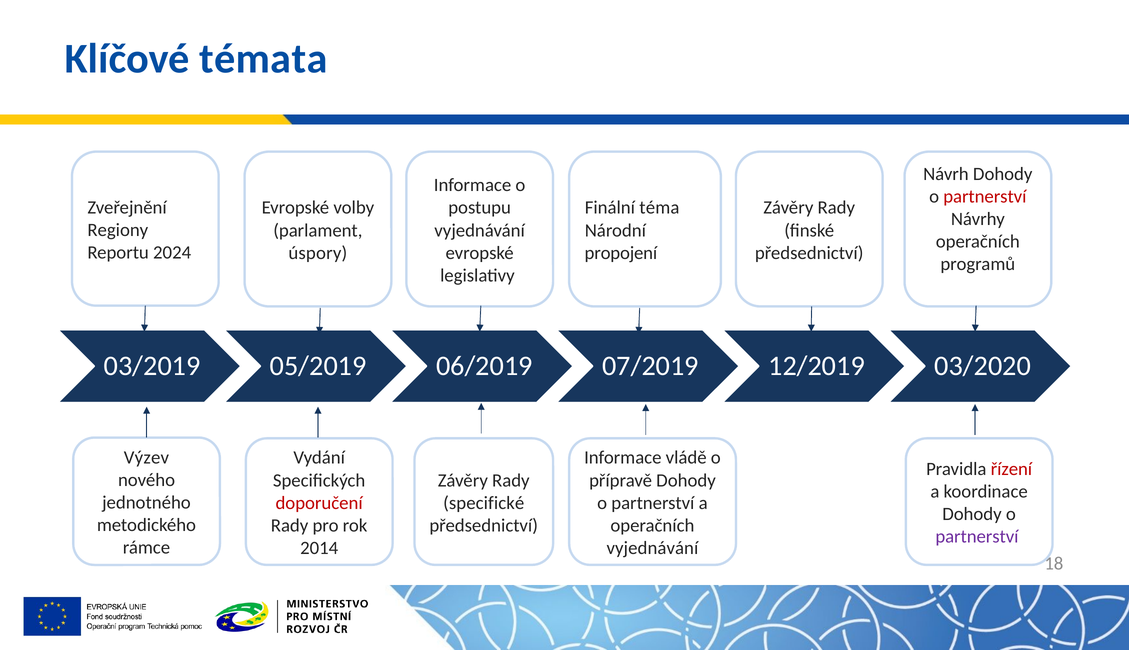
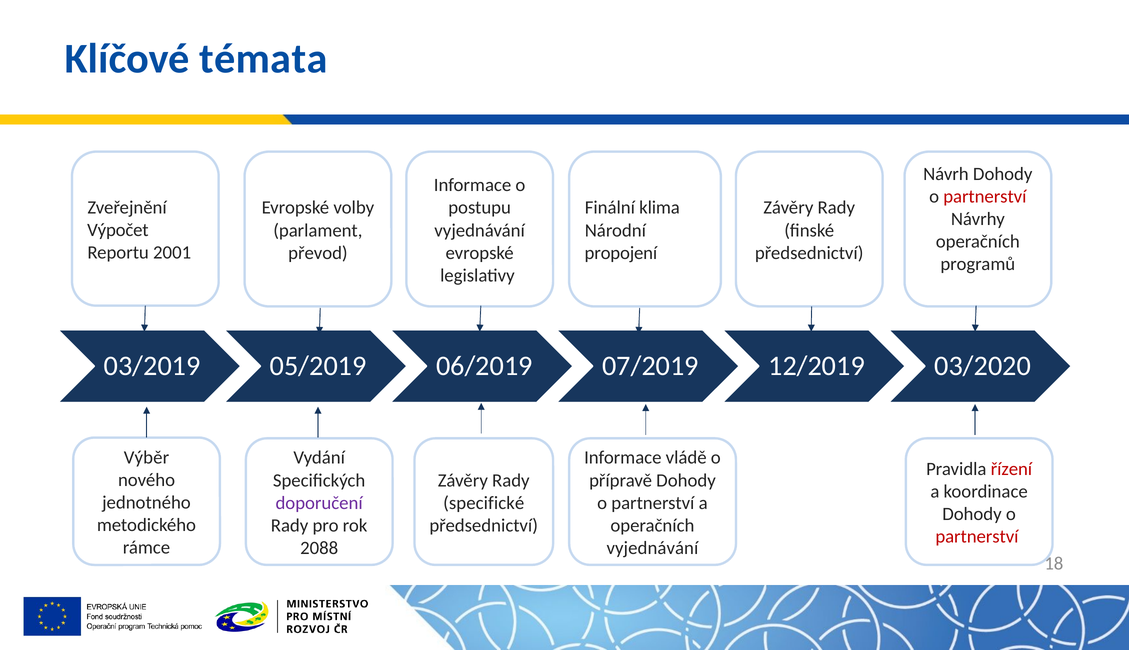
téma: téma -> klima
Regiony: Regiony -> Výpočet
2024: 2024 -> 2001
úspory: úspory -> převod
Výzev: Výzev -> Výběr
doporučení colour: red -> purple
partnerství at (977, 537) colour: purple -> red
2014: 2014 -> 2088
